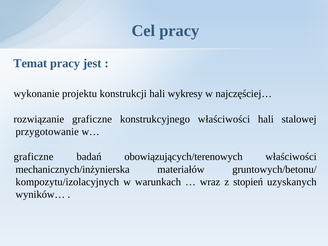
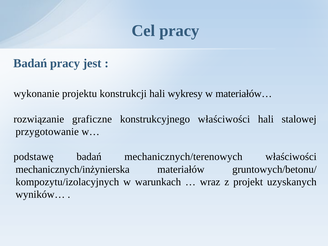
Temat at (30, 63): Temat -> Badań
najczęściej…: najczęściej… -> materiałów…
graficzne at (34, 157): graficzne -> podstawę
obowiązujących/terenowych: obowiązujących/terenowych -> mechanicznych/terenowych
stopień: stopień -> projekt
